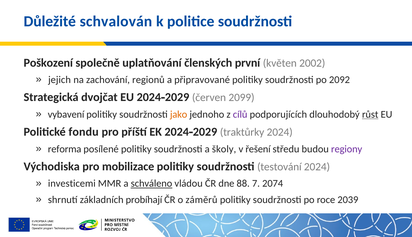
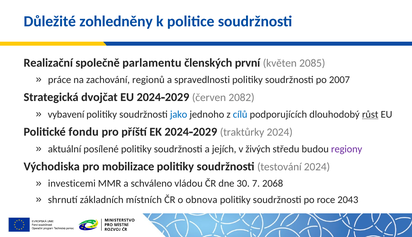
schvalován: schvalován -> zohledněny
Poškození: Poškození -> Realizační
uplatňování: uplatňování -> parlamentu
2002: 2002 -> 2085
jejich: jejich -> práce
připravované: připravované -> spravedlnosti
2092: 2092 -> 2007
2099: 2099 -> 2082
jako colour: orange -> blue
cílů colour: purple -> blue
reforma: reforma -> aktuální
školy: školy -> jejích
řešení: řešení -> živých
schváleno underline: present -> none
88: 88 -> 30
2074: 2074 -> 2068
probíhají: probíhají -> místních
záměrů: záměrů -> obnova
2039: 2039 -> 2043
